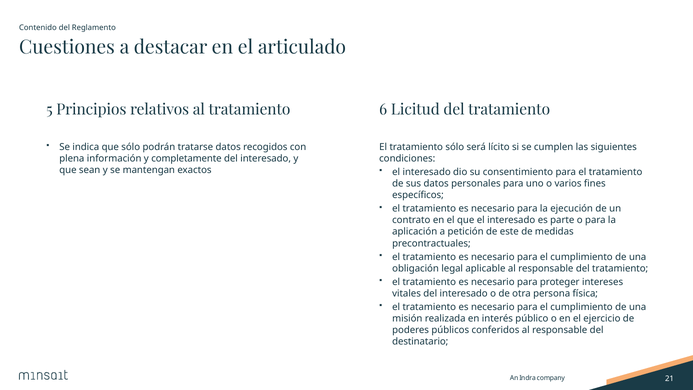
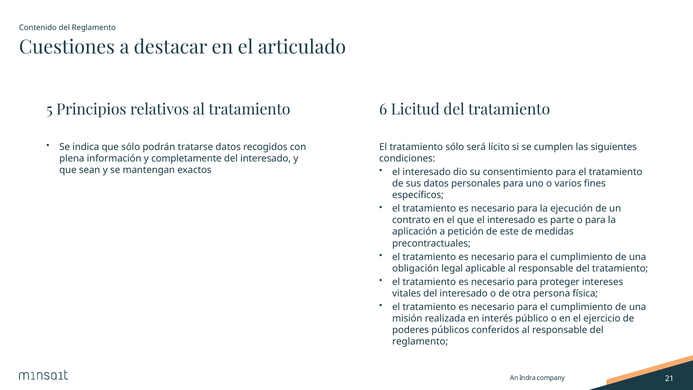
destinatario at (420, 342): destinatario -> reglamento
